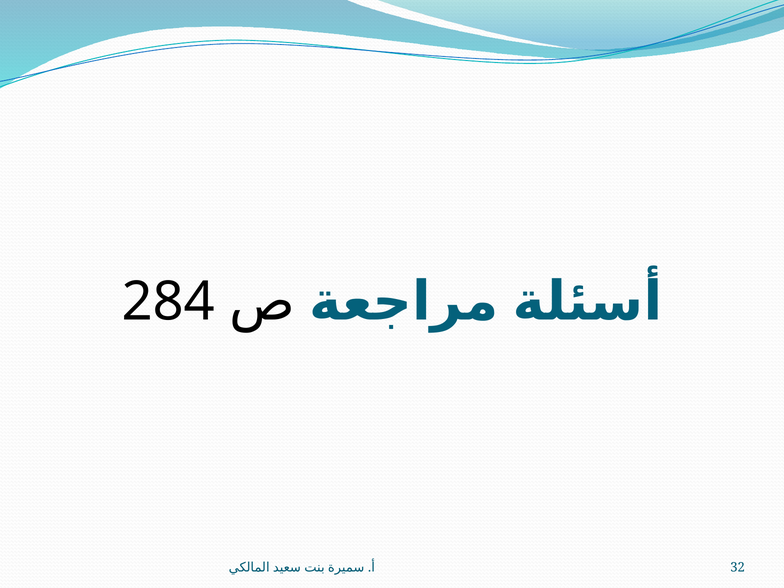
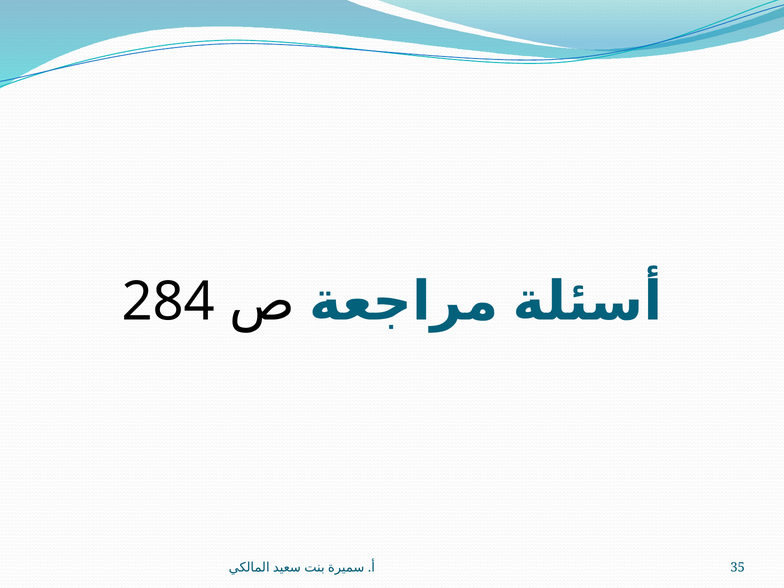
32: 32 -> 35
